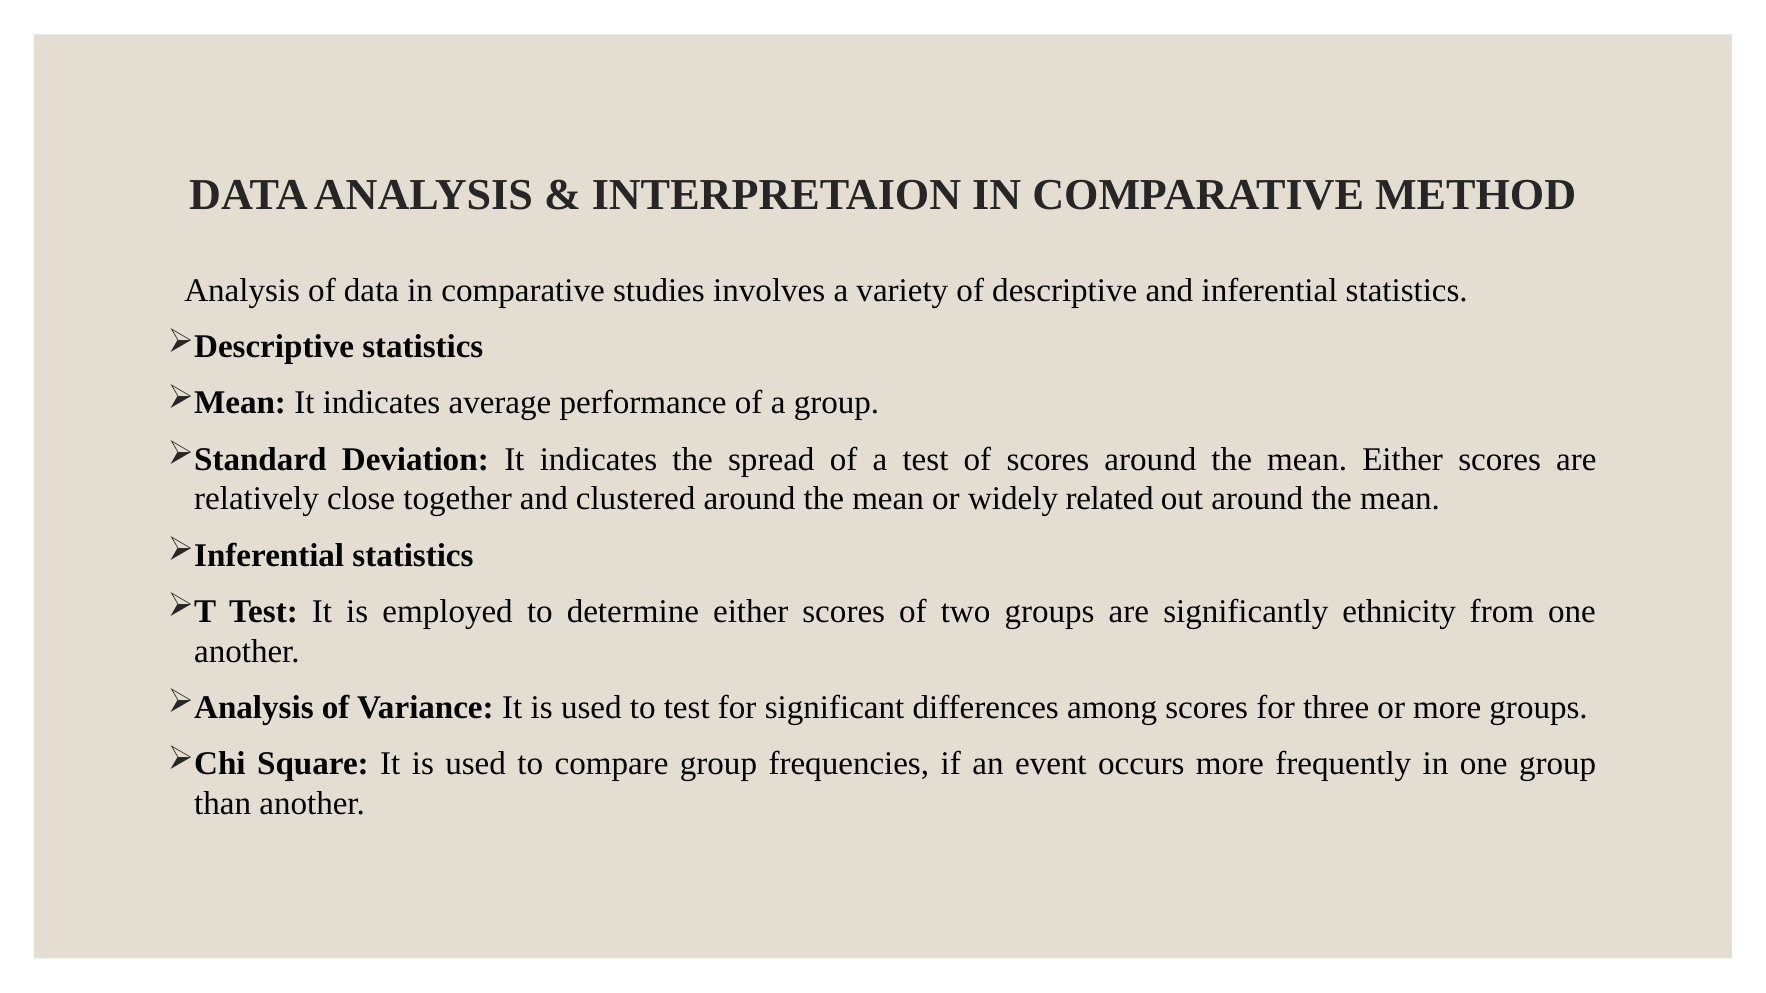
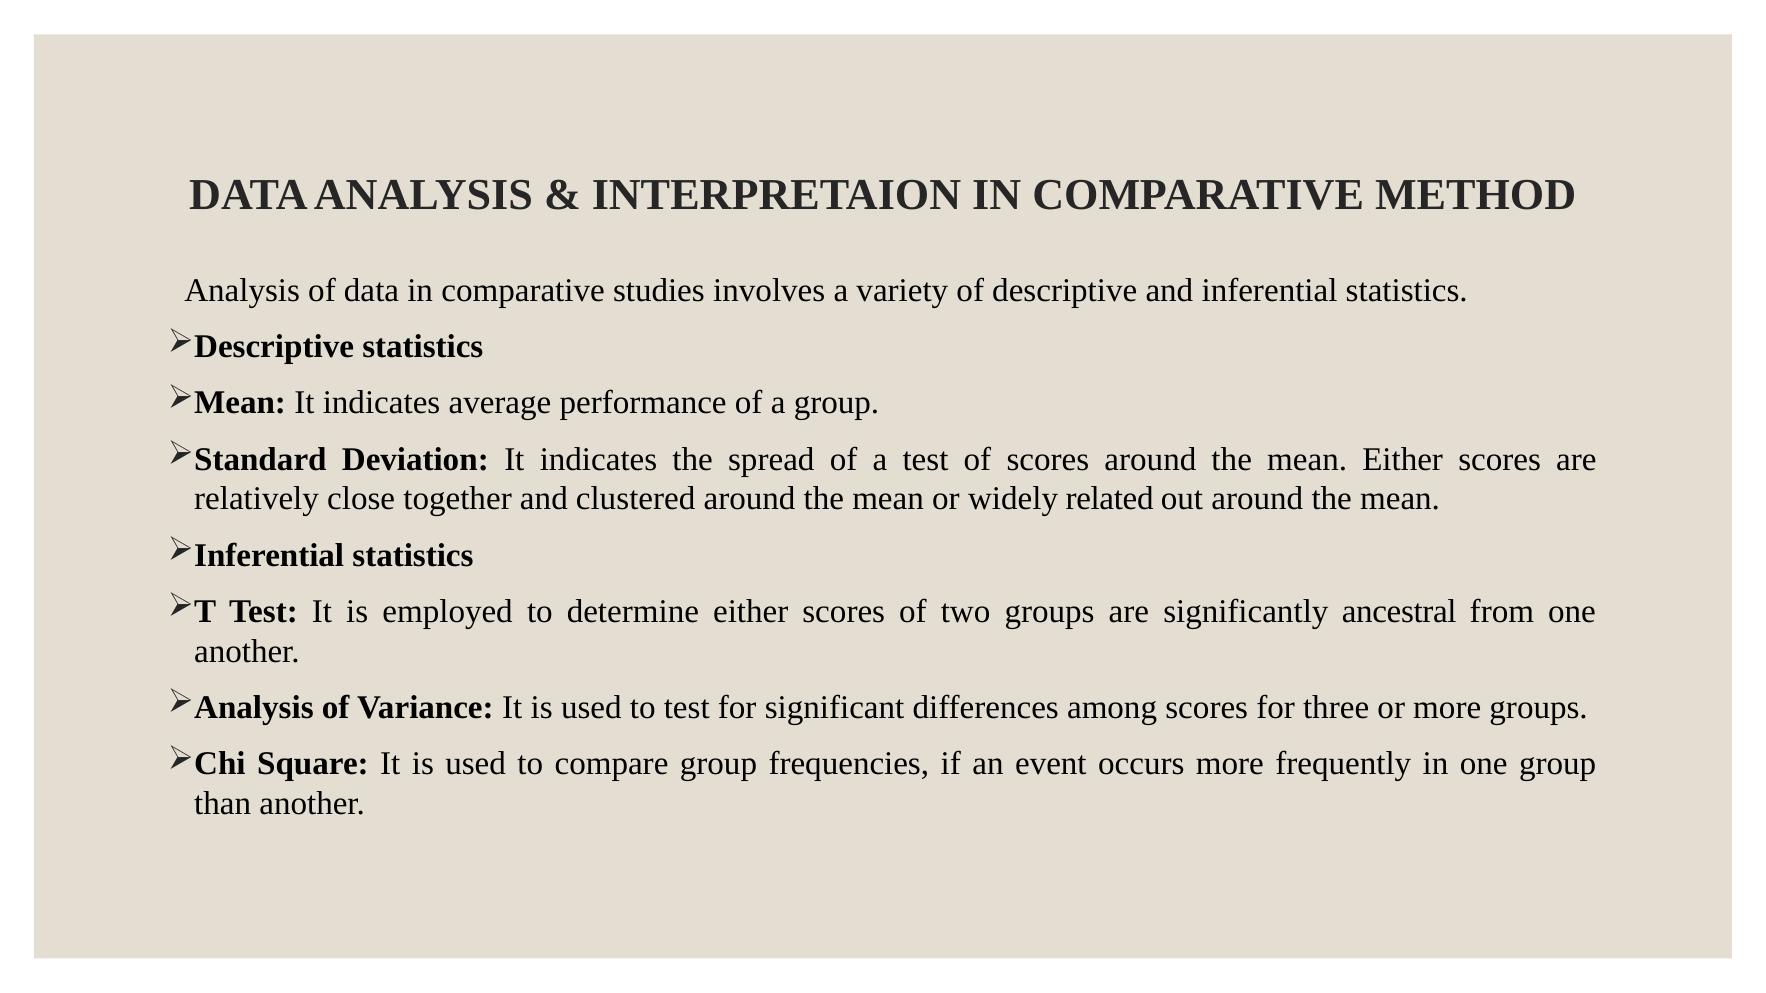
ethnicity: ethnicity -> ancestral
